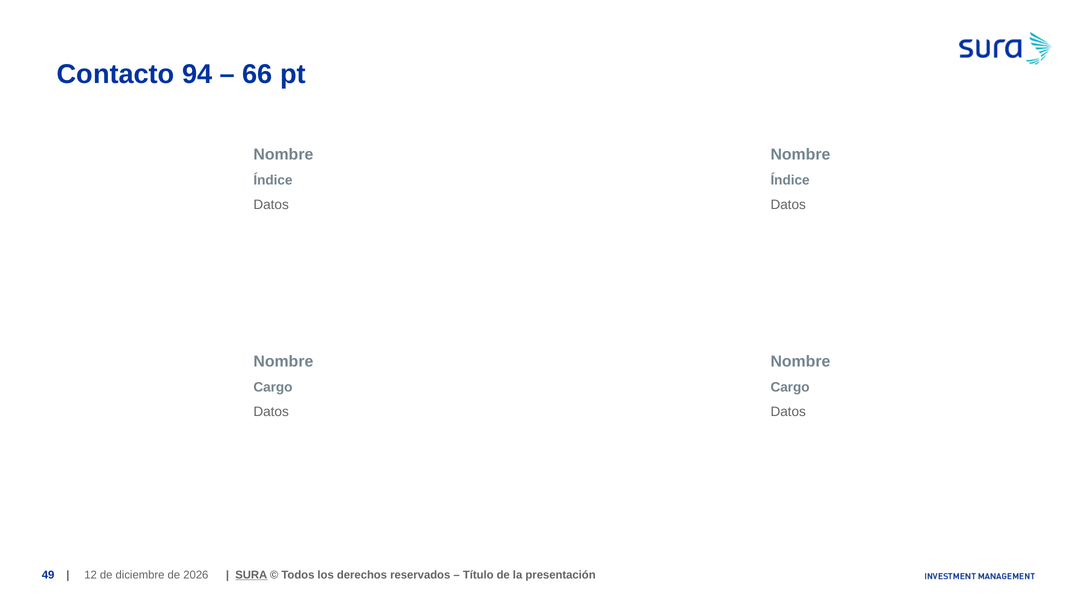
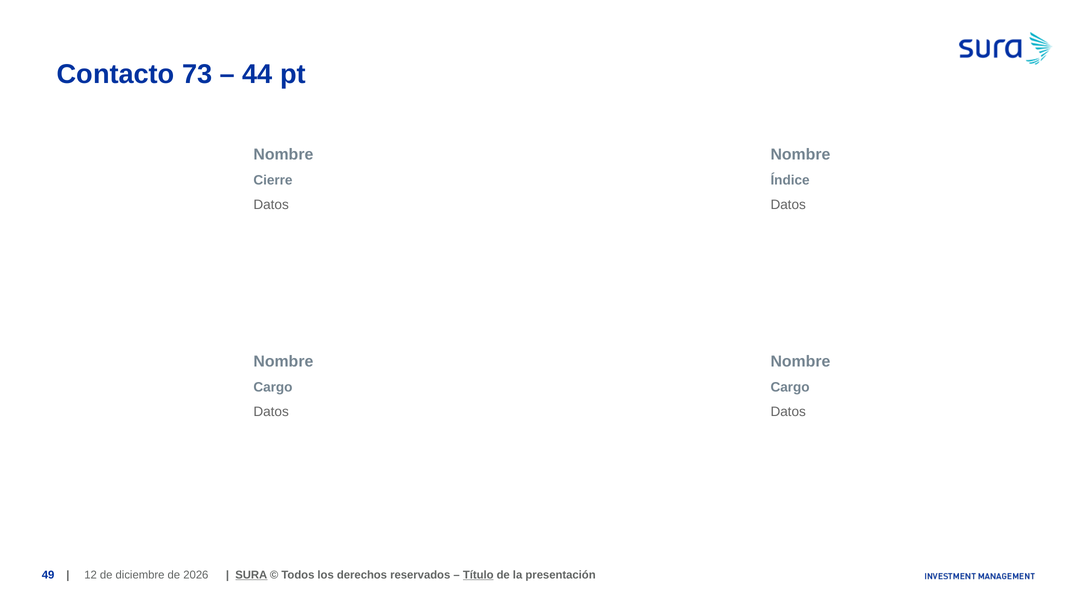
94: 94 -> 73
66: 66 -> 44
Índice at (273, 180): Índice -> Cierre
Título underline: none -> present
